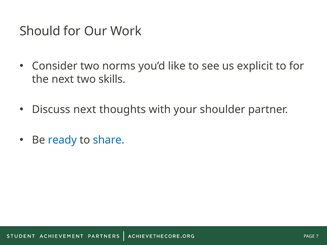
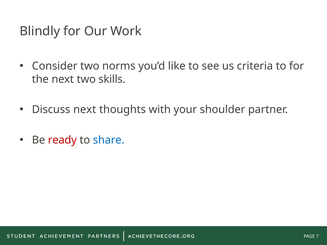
Should: Should -> Blindly
explicit: explicit -> criteria
ready colour: blue -> red
